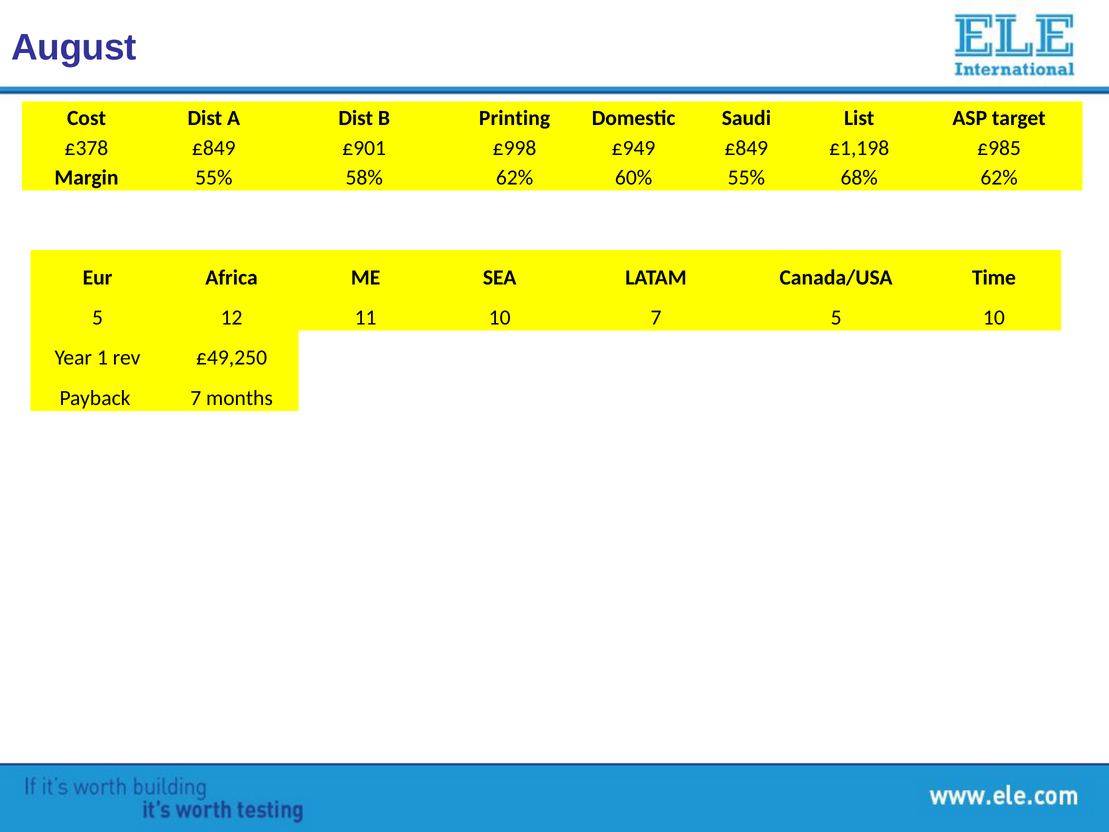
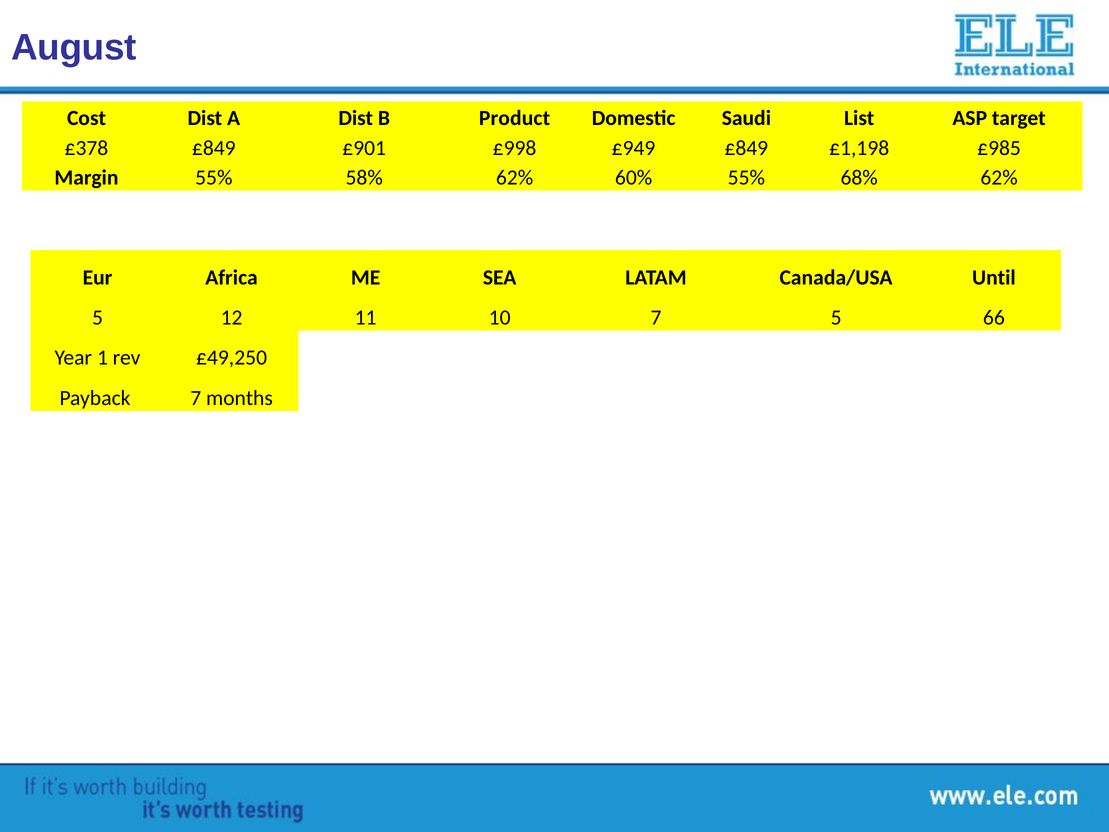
Printing: Printing -> Product
Time: Time -> Until
5 10: 10 -> 66
